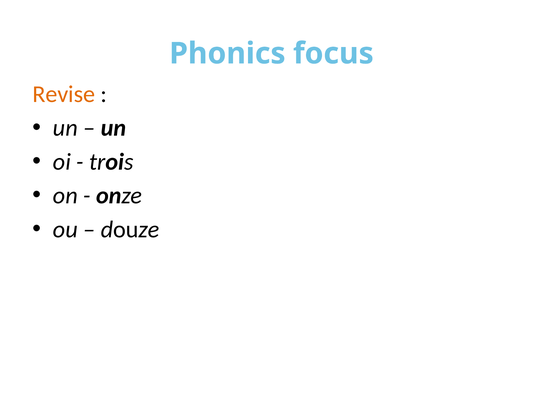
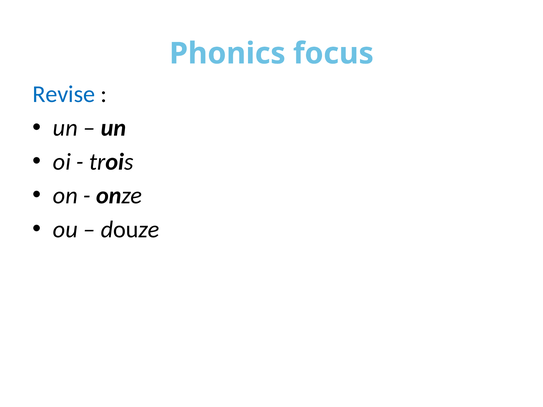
Revise colour: orange -> blue
